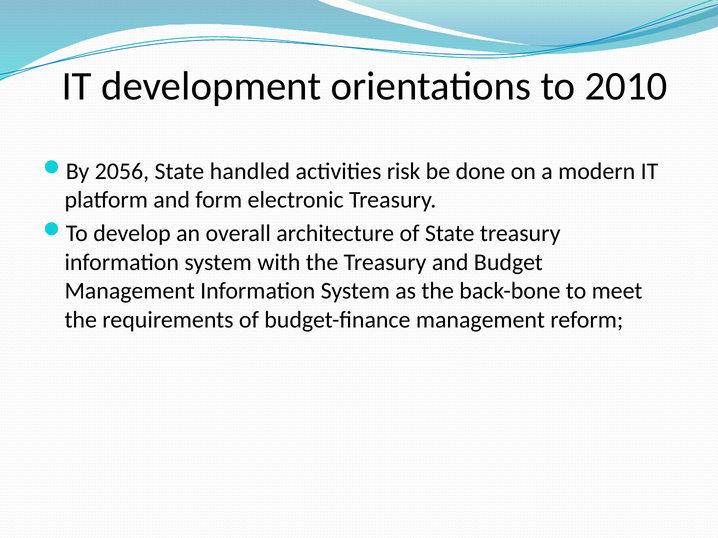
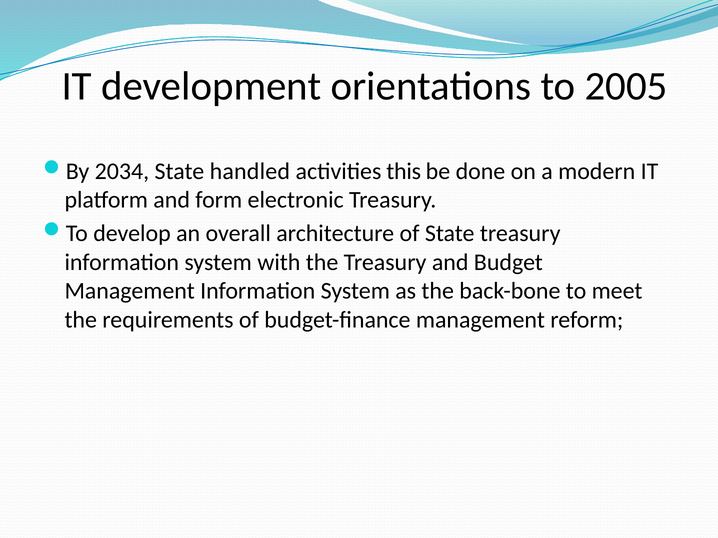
2010: 2010 -> 2005
2056: 2056 -> 2034
risk: risk -> this
